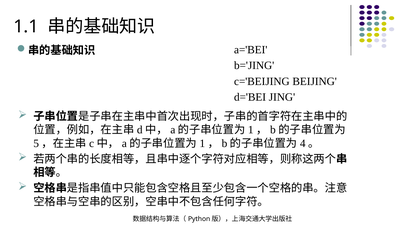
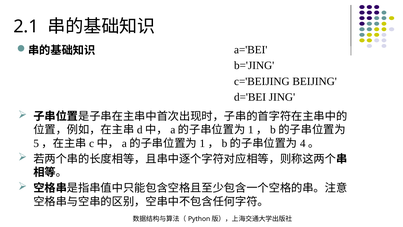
1.1: 1.1 -> 2.1
